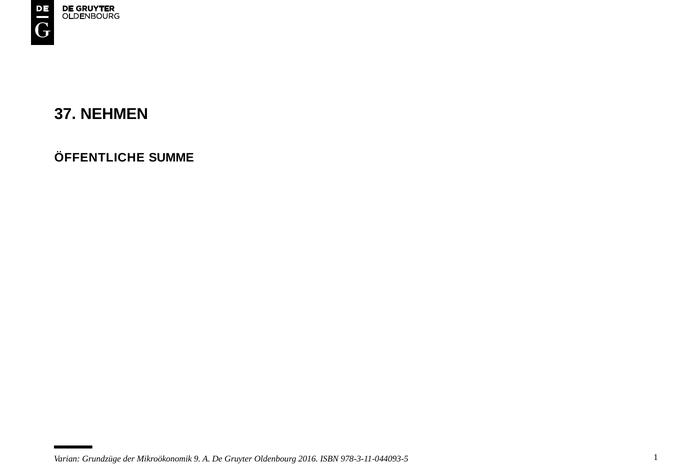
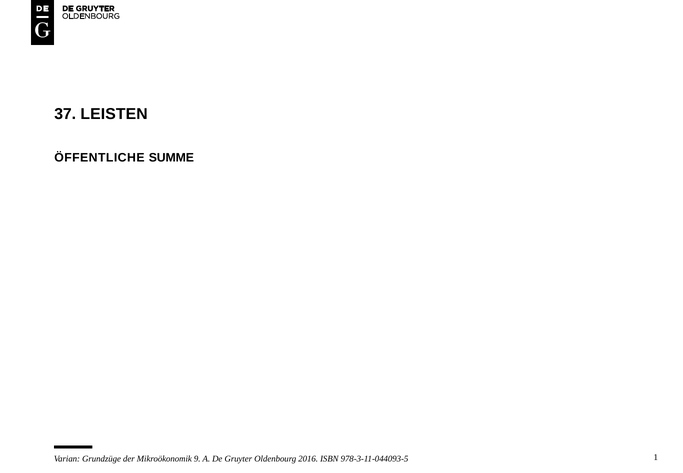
NEHMEN: NEHMEN -> LEISTEN
